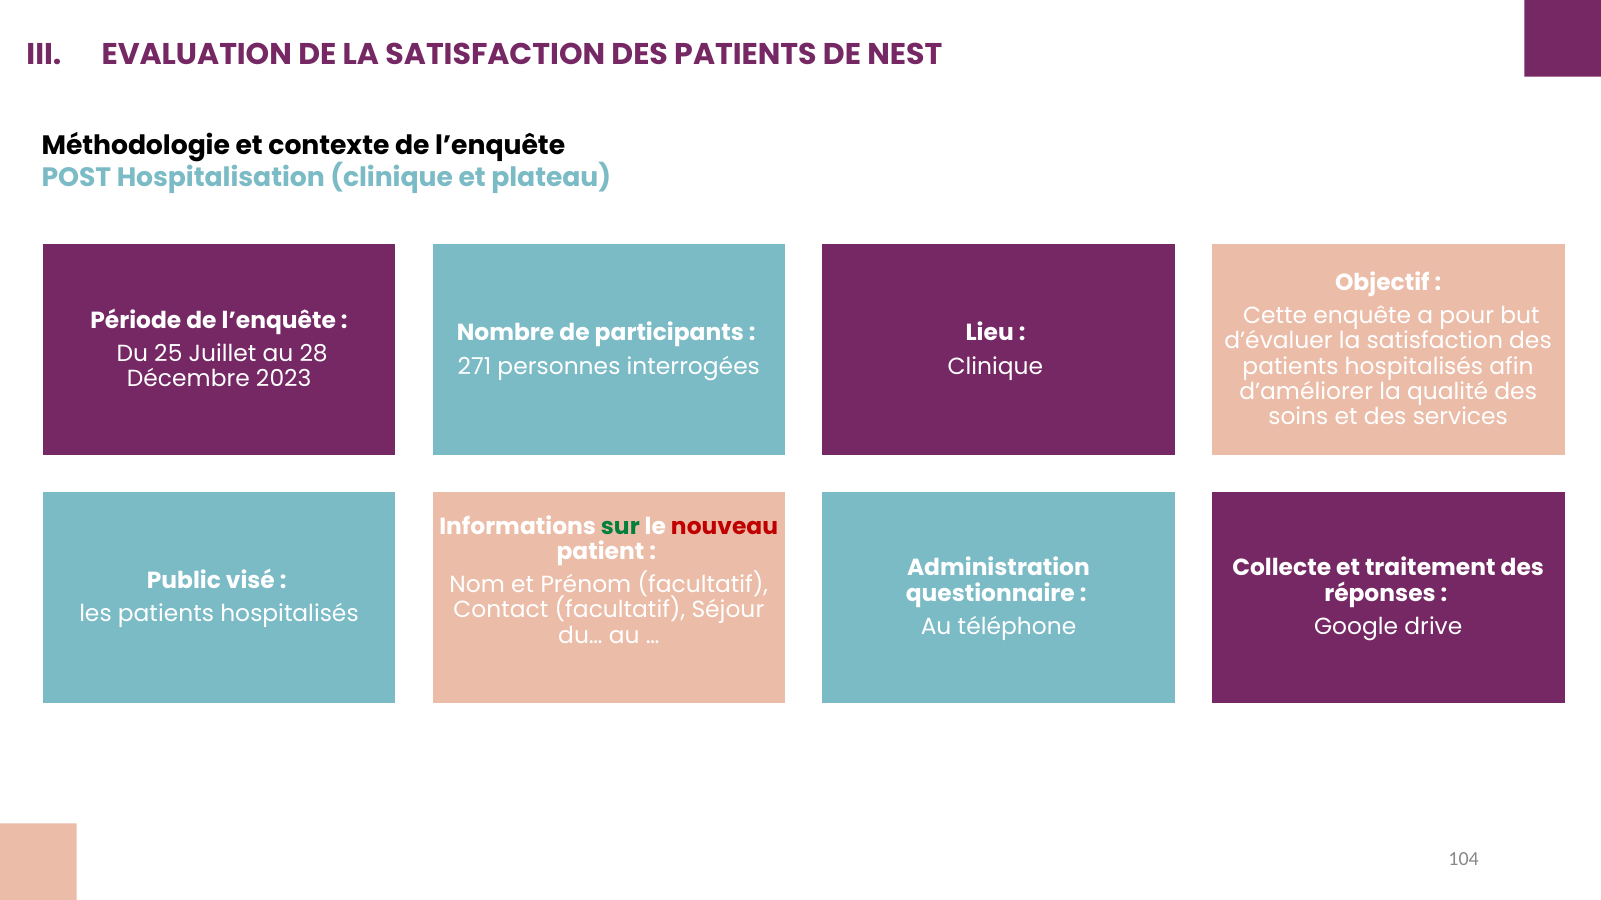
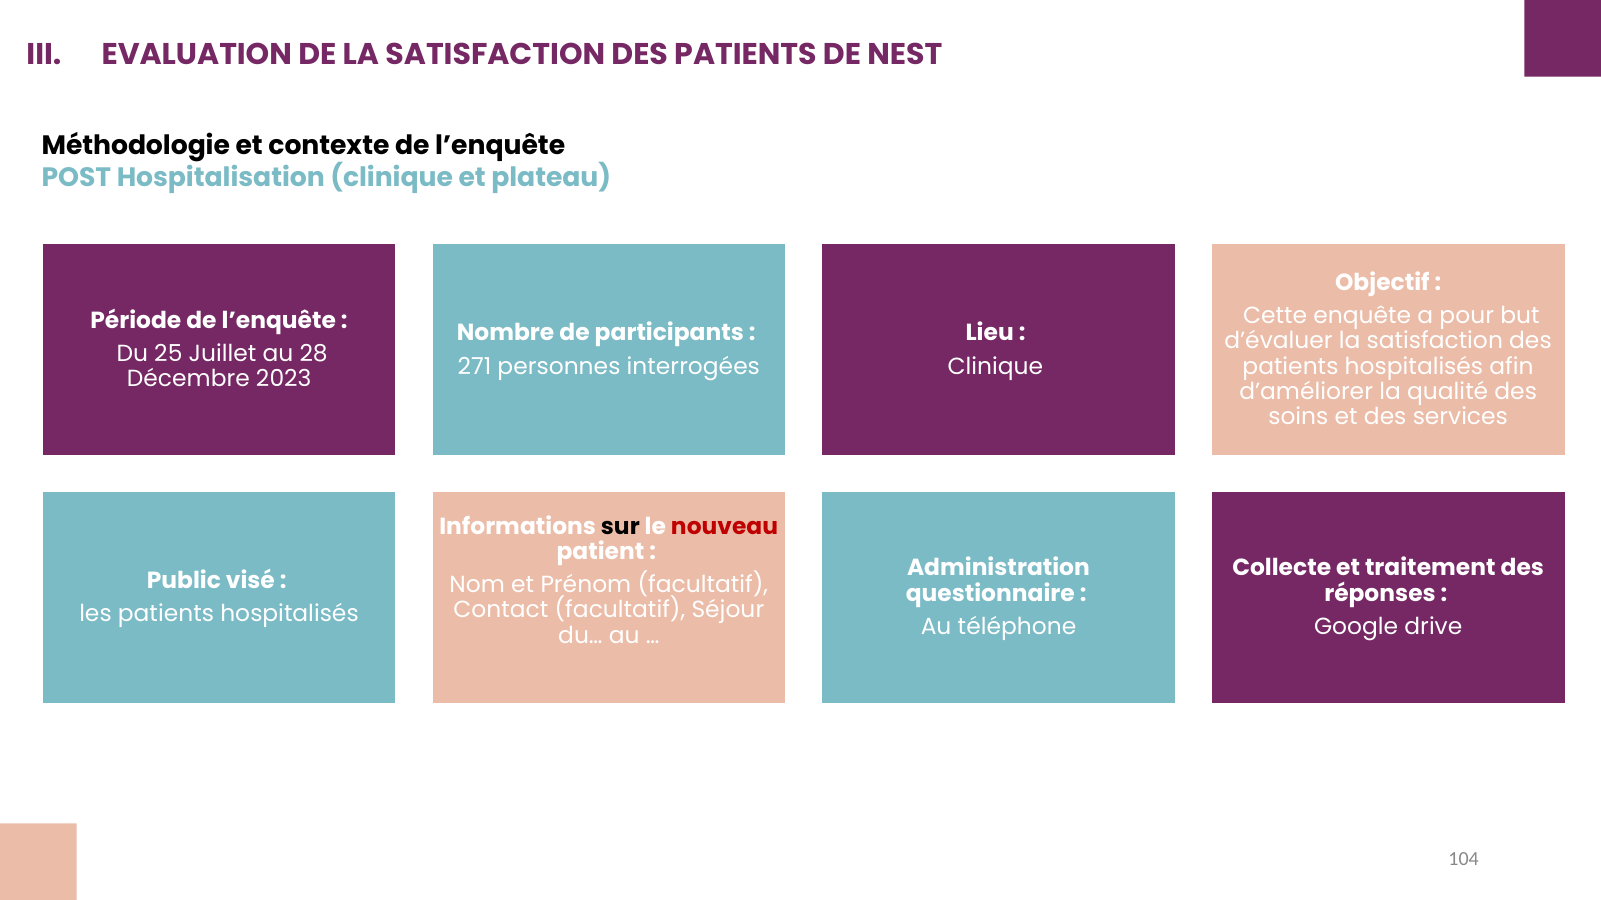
sur colour: green -> black
